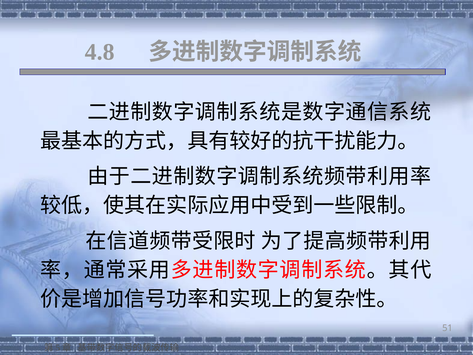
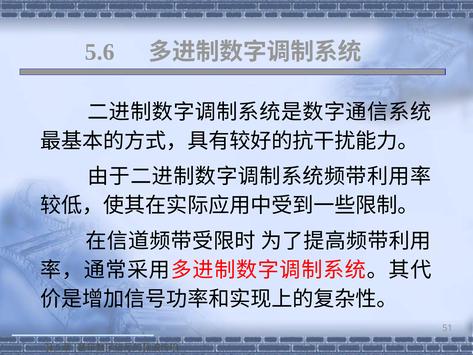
4.8: 4.8 -> 5.6
